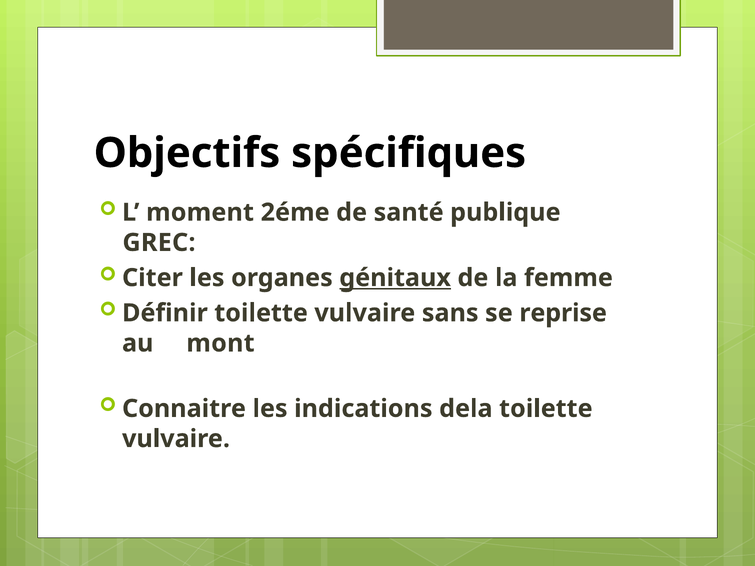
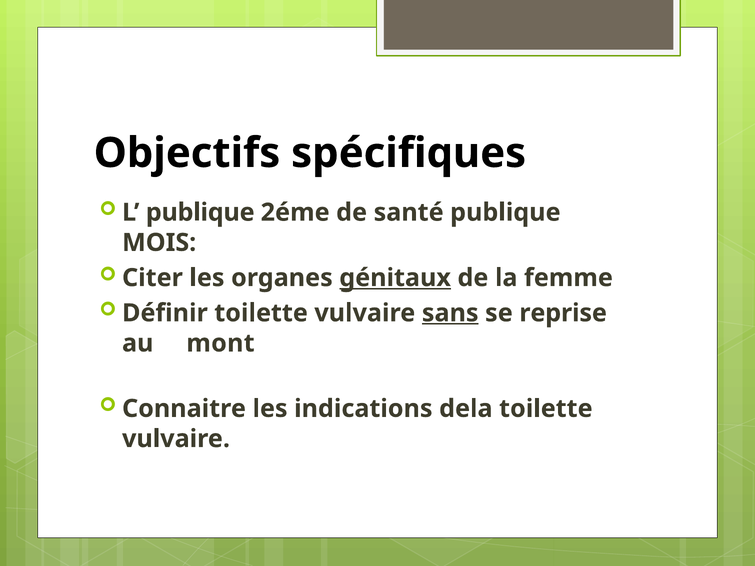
L moment: moment -> publique
GREC: GREC -> MOIS
sans underline: none -> present
